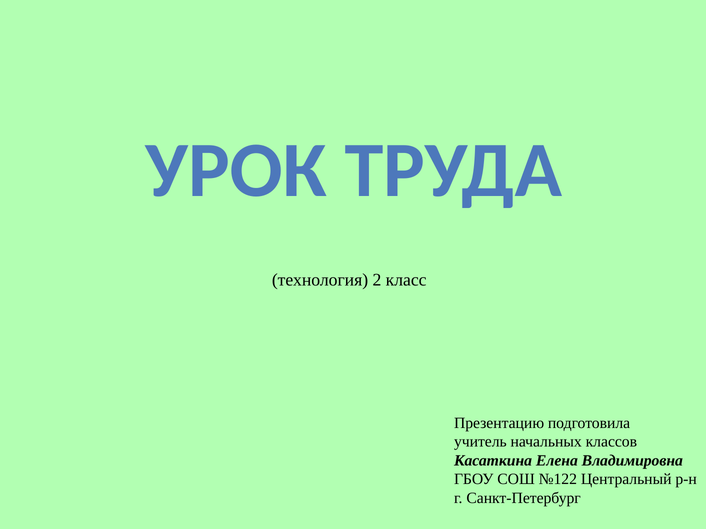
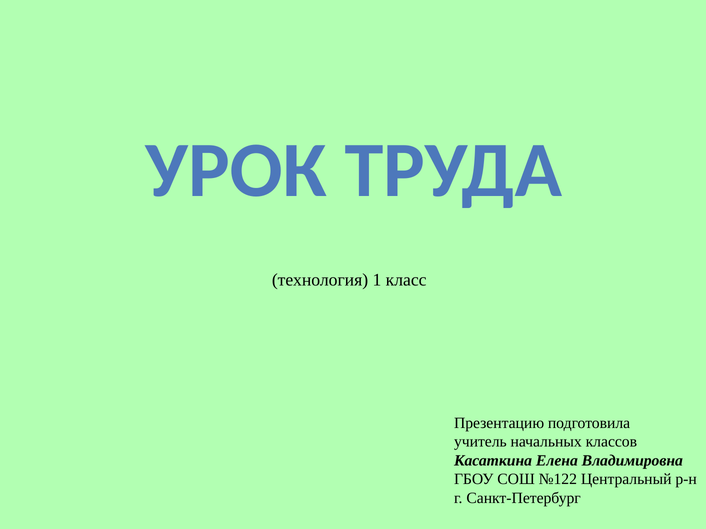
2: 2 -> 1
